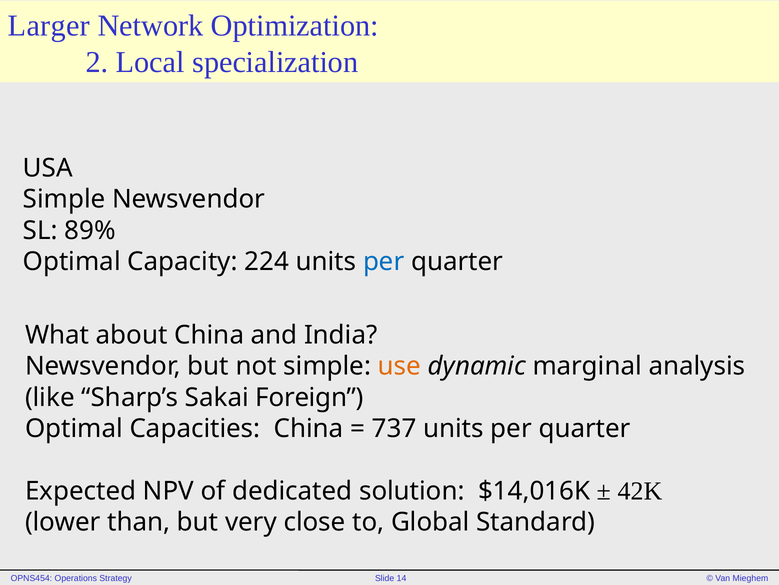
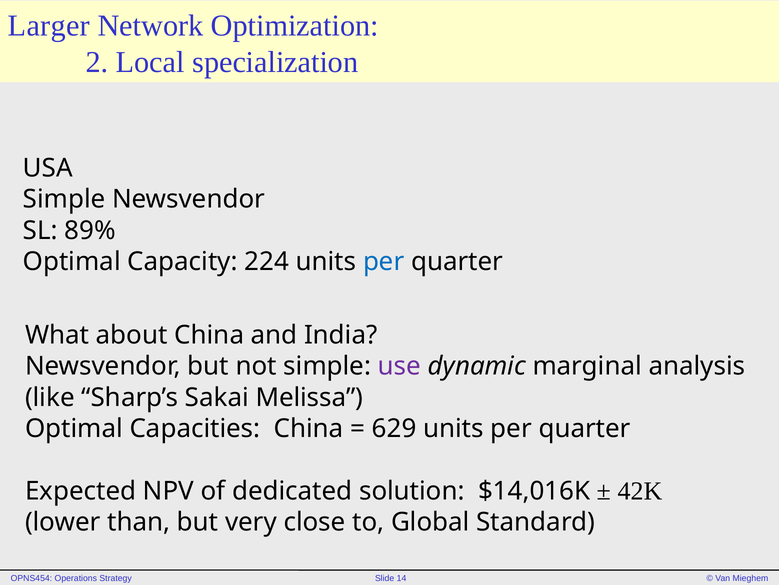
use colour: orange -> purple
Foreign: Foreign -> Melissa
737: 737 -> 629
